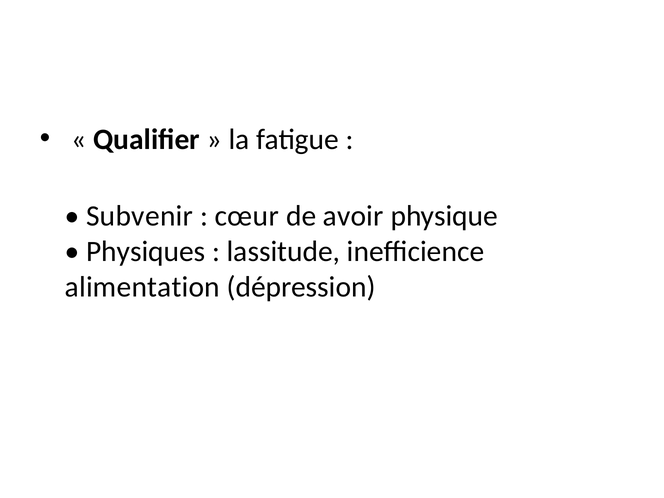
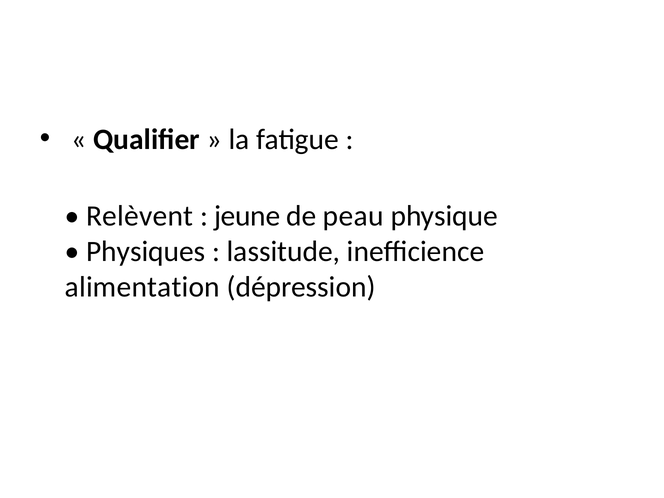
Subvenir: Subvenir -> Relèvent
cœur: cœur -> jeune
avoir: avoir -> peau
